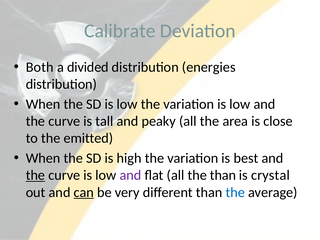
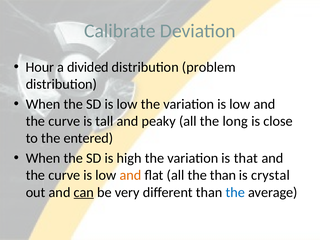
Both: Both -> Hour
energies: energies -> problem
area: area -> long
emitted: emitted -> entered
best: best -> that
the at (35, 175) underline: present -> none
and at (130, 175) colour: purple -> orange
